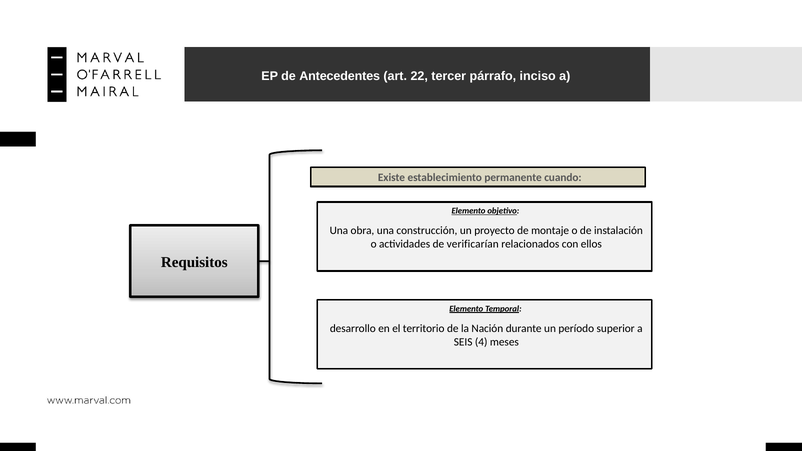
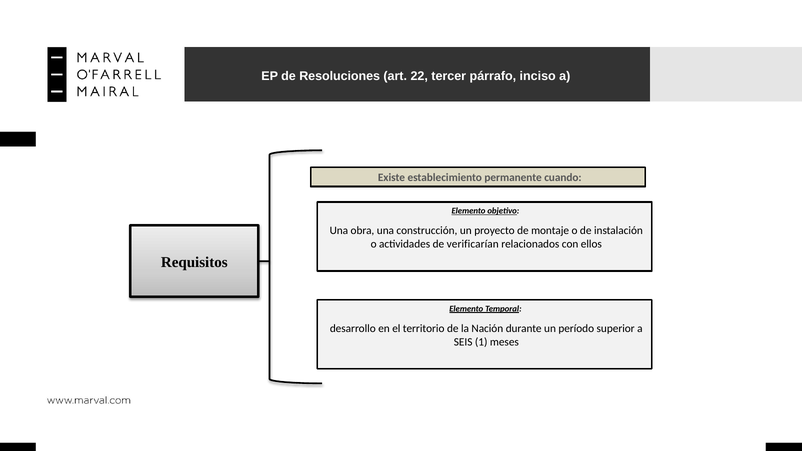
Antecedentes: Antecedentes -> Resoluciones
4: 4 -> 1
